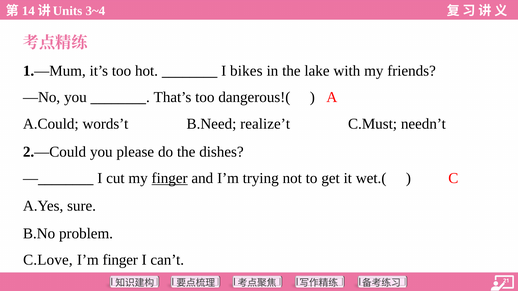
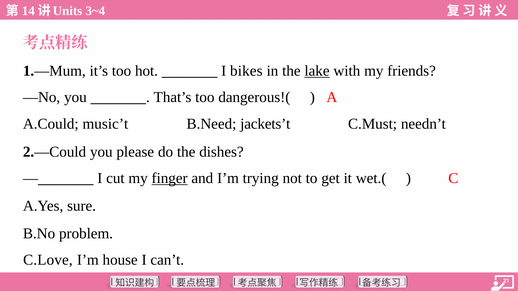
lake underline: none -> present
words’t: words’t -> music’t
realize’t: realize’t -> jackets’t
I’m finger: finger -> house
